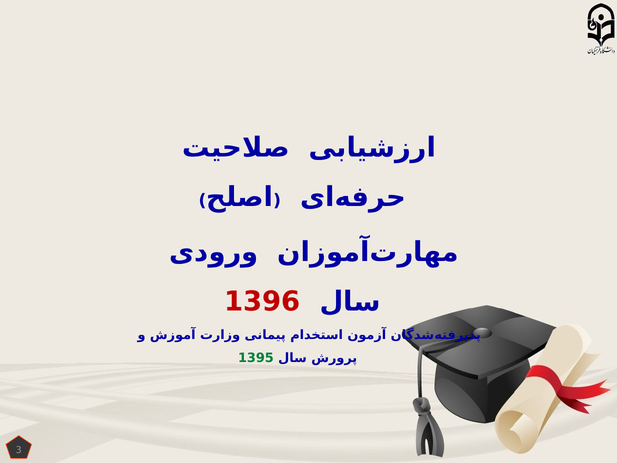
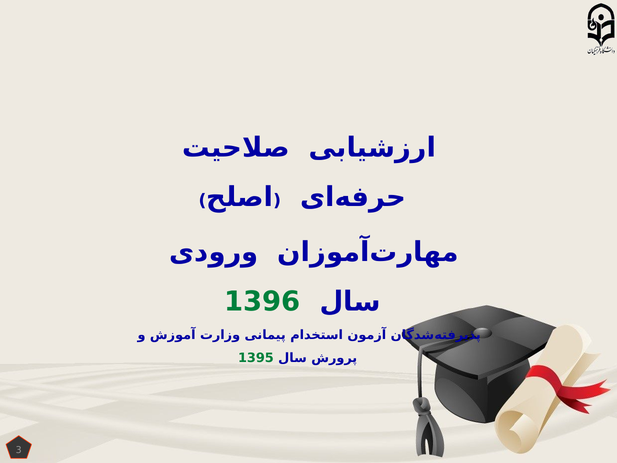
1396 colour: red -> green
